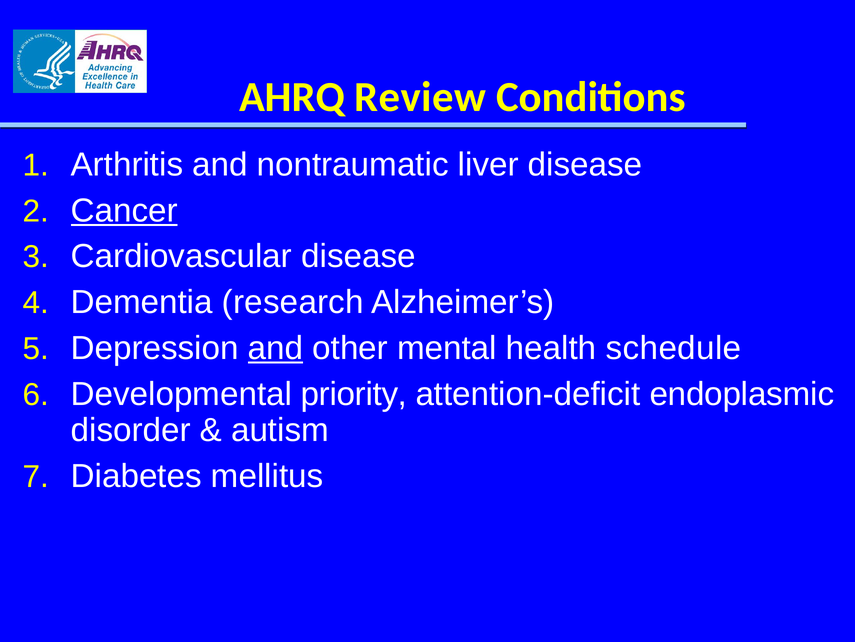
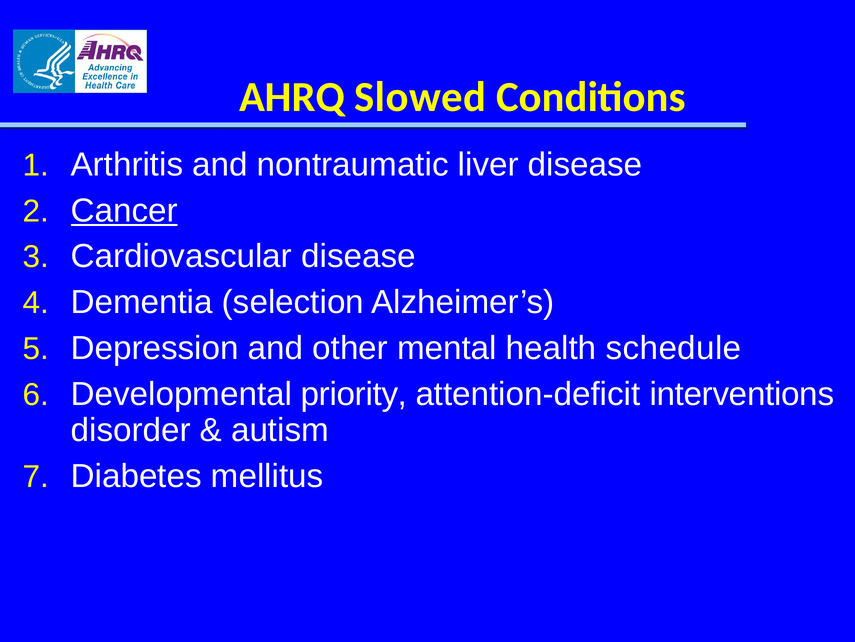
Review: Review -> Slowed
research: research -> selection
and at (275, 348) underline: present -> none
endoplasmic: endoplasmic -> interventions
